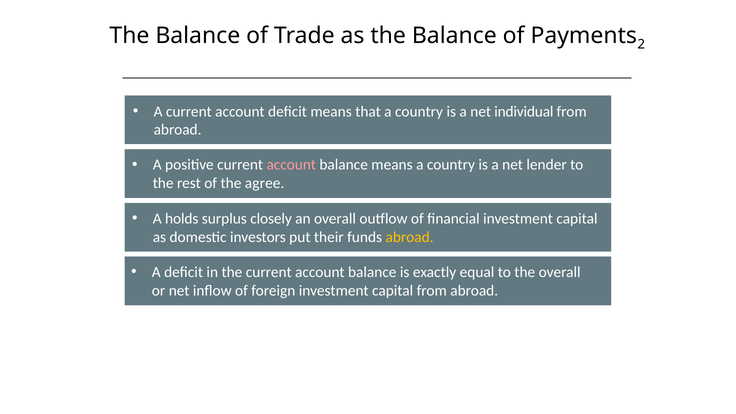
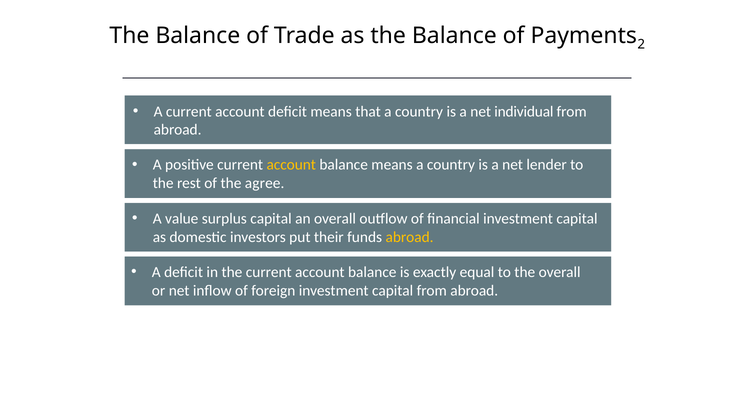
account at (291, 165) colour: pink -> yellow
holds: holds -> value
surplus closely: closely -> capital
